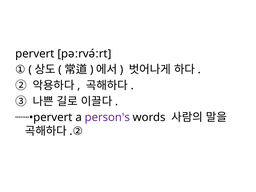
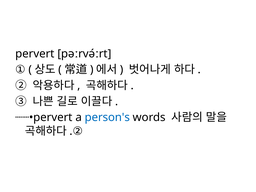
person's colour: purple -> blue
